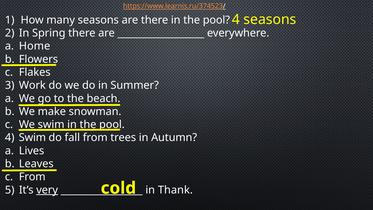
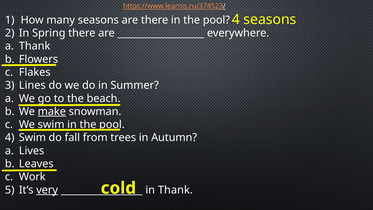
a Home: Home -> Thank
Work: Work -> Lines
make underline: none -> present
c From: From -> Work
